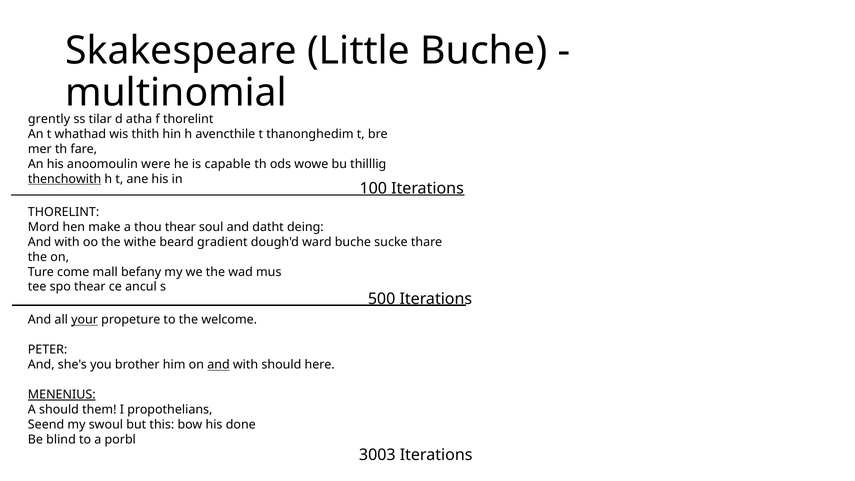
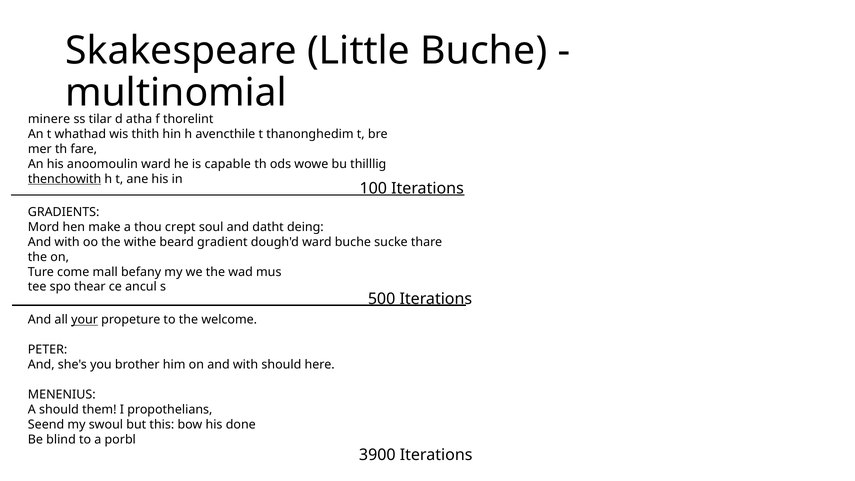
grently: grently -> minere
anoomoulin were: were -> ward
THORELINT at (64, 212): THORELINT -> GRADIENTS
thou thear: thear -> crept
and at (218, 365) underline: present -> none
MENENIUS underline: present -> none
3003: 3003 -> 3900
